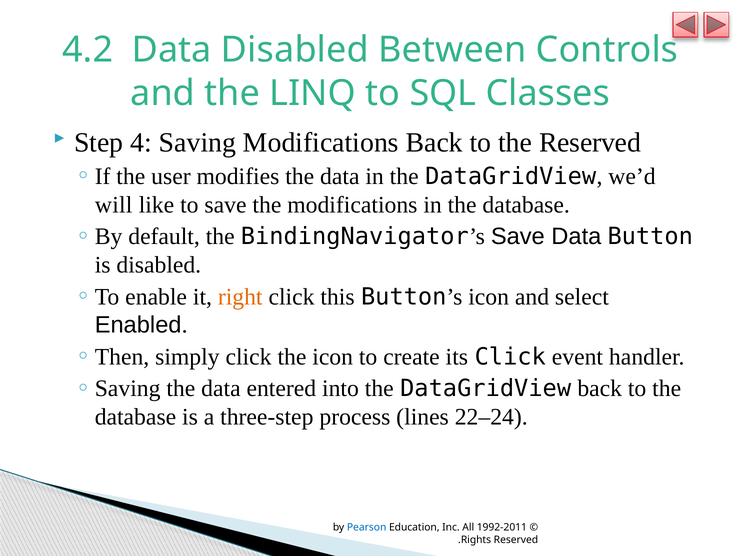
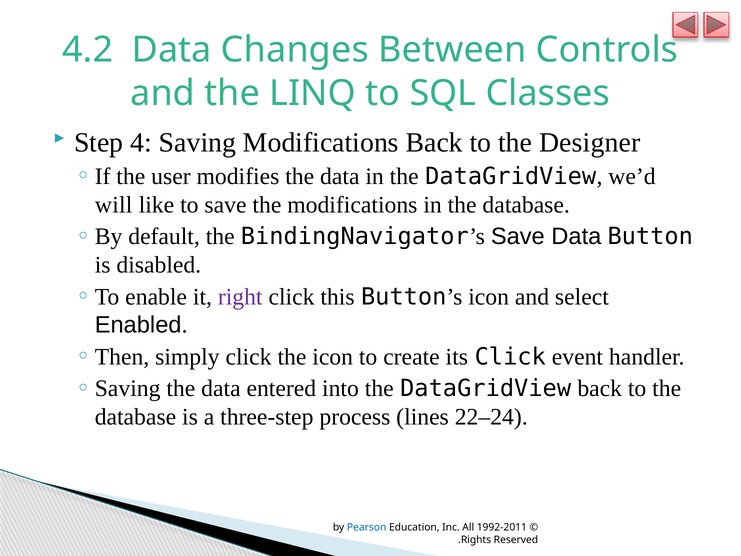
Data Disabled: Disabled -> Changes
the Reserved: Reserved -> Designer
right colour: orange -> purple
